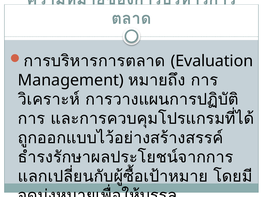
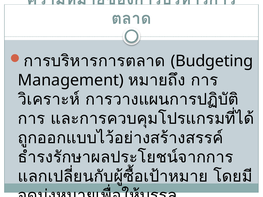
Evaluation: Evaluation -> Budgeting
